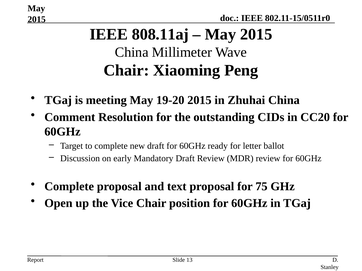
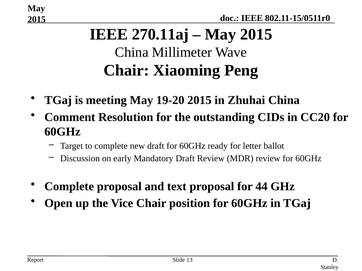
808.11aj: 808.11aj -> 270.11aj
75: 75 -> 44
